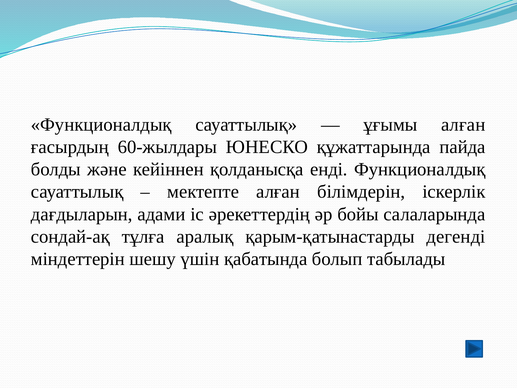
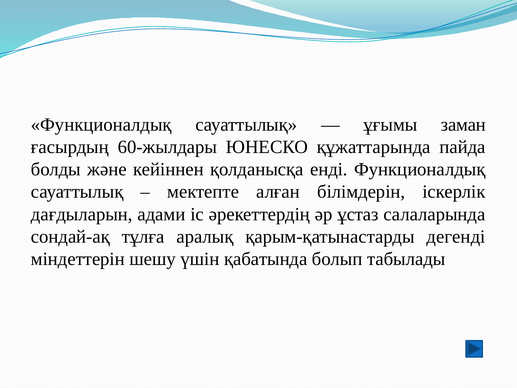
ұғымы алған: алған -> заман
бойы: бойы -> ұстаз
